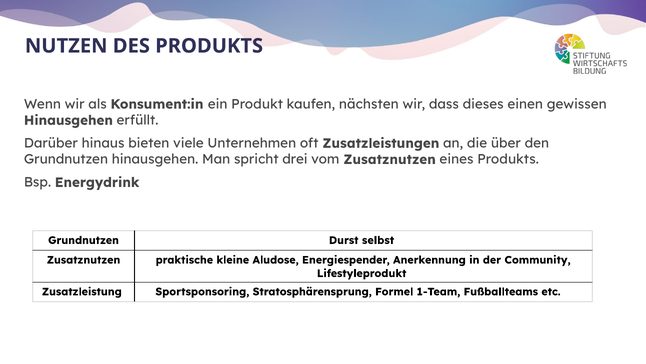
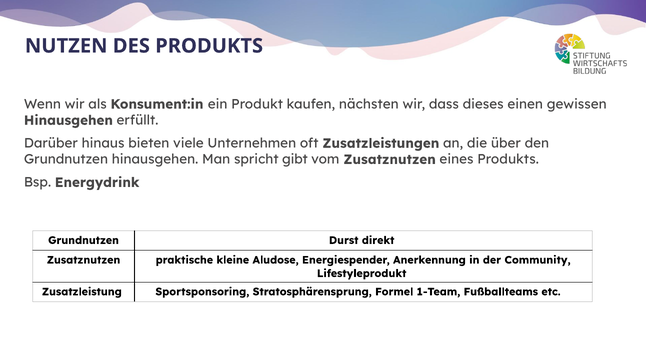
drei: drei -> gibt
selbst: selbst -> direkt
